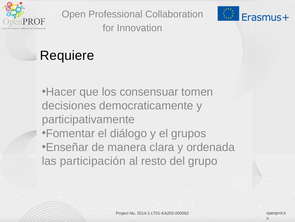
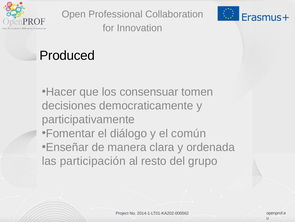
Requiere: Requiere -> Produced
grupos: grupos -> común
